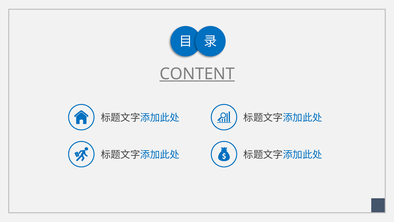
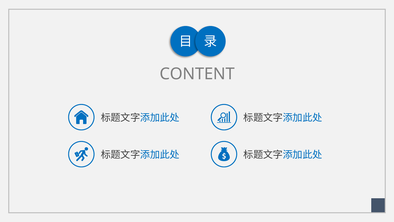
CONTENT underline: present -> none
